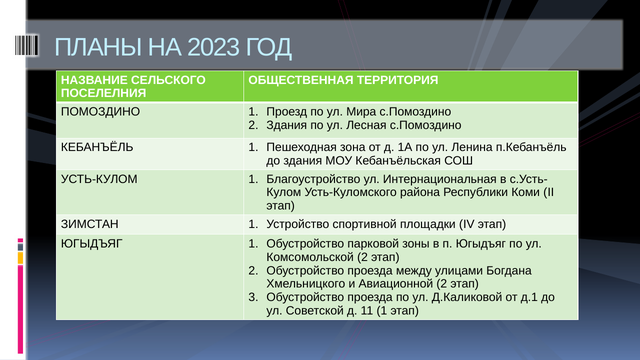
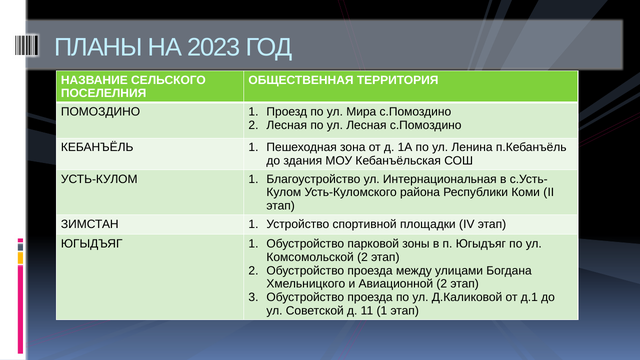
2 Здания: Здания -> Лесная
